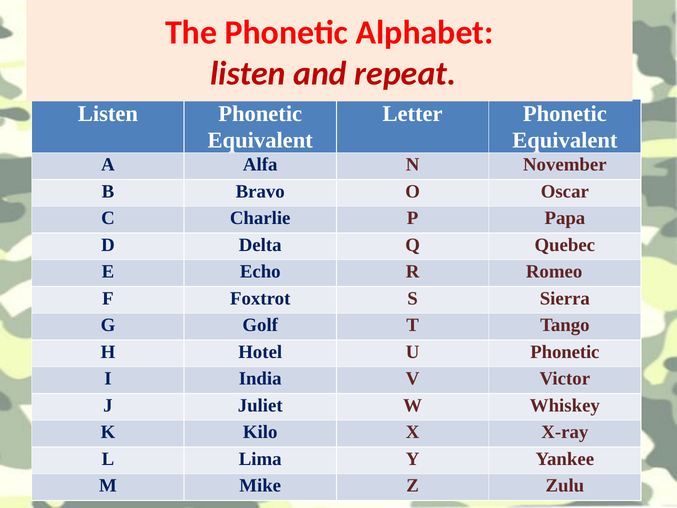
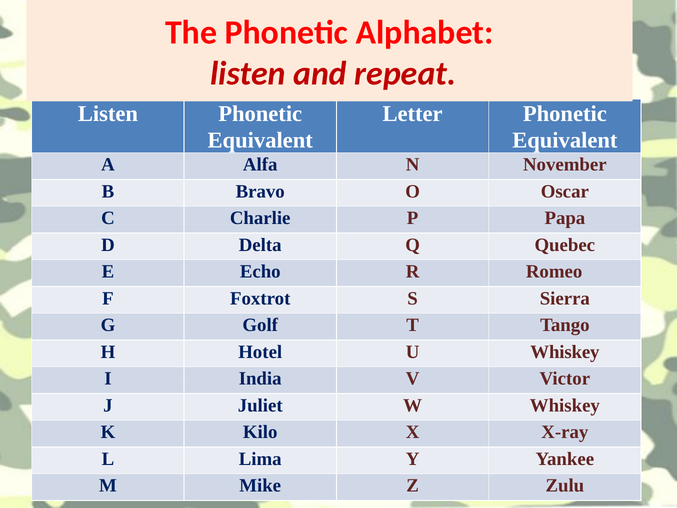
U Phonetic: Phonetic -> Whiskey
